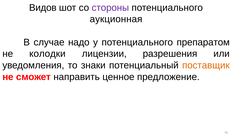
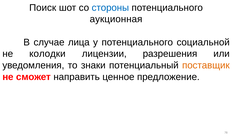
Видов: Видов -> Поиск
стороны colour: purple -> blue
надо: надо -> лица
препаратом: препаратом -> социальной
